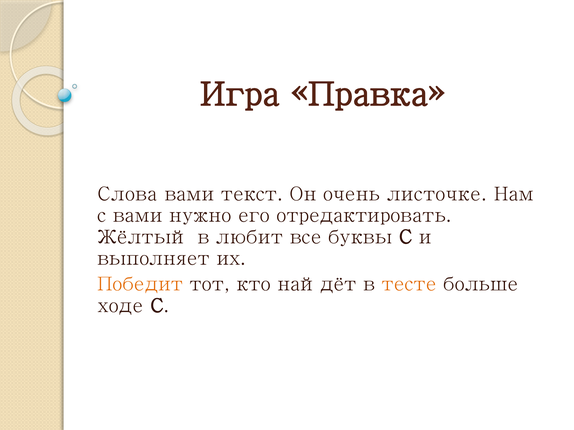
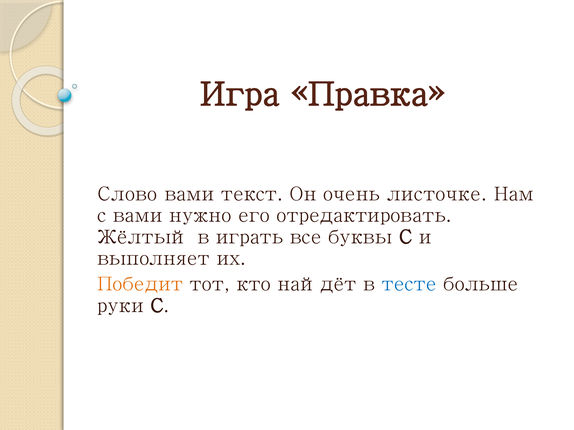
Слова: Слова -> Слово
любит: любит -> играть
тесте colour: orange -> blue
ходе: ходе -> руки
